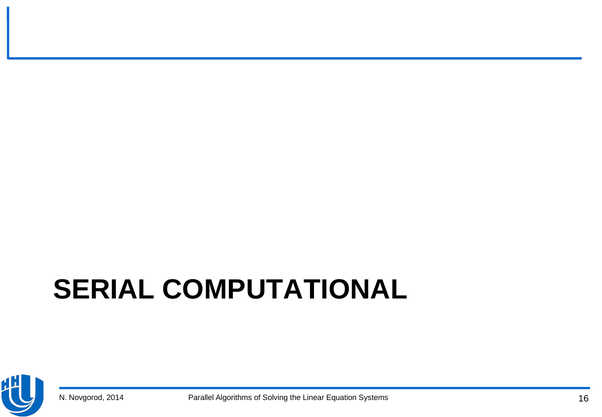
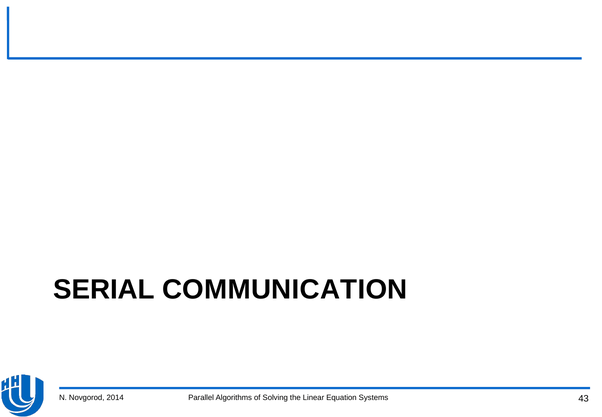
COMPUTATIONAL: COMPUTATIONAL -> COMMUNICATION
16: 16 -> 43
